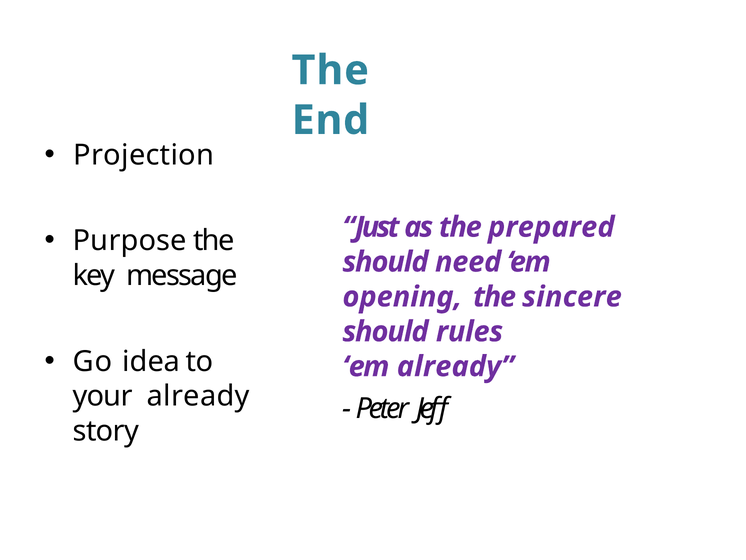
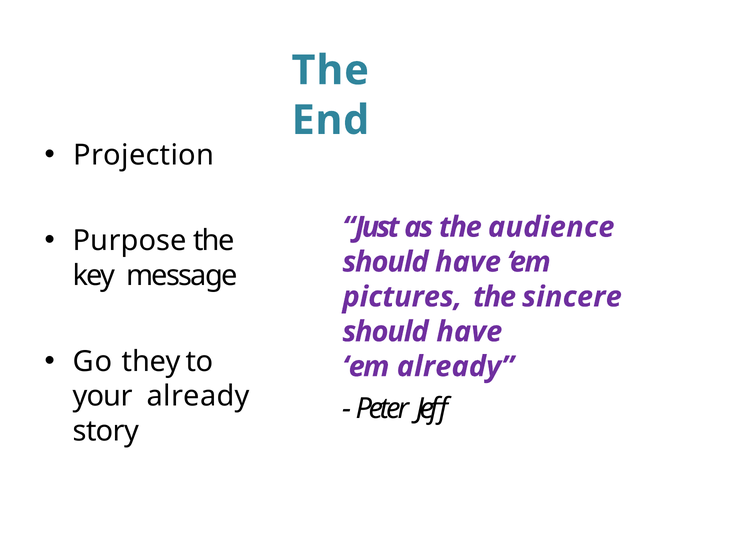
prepared: prepared -> audience
need at (468, 262): need -> have
opening: opening -> pictures
rules at (470, 331): rules -> have
idea: idea -> they
